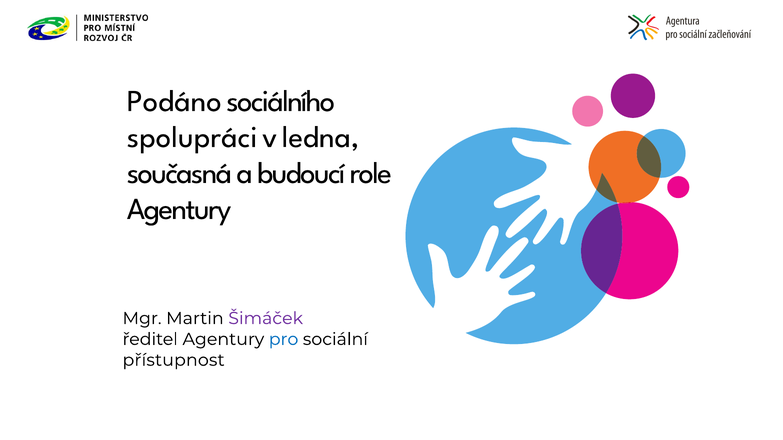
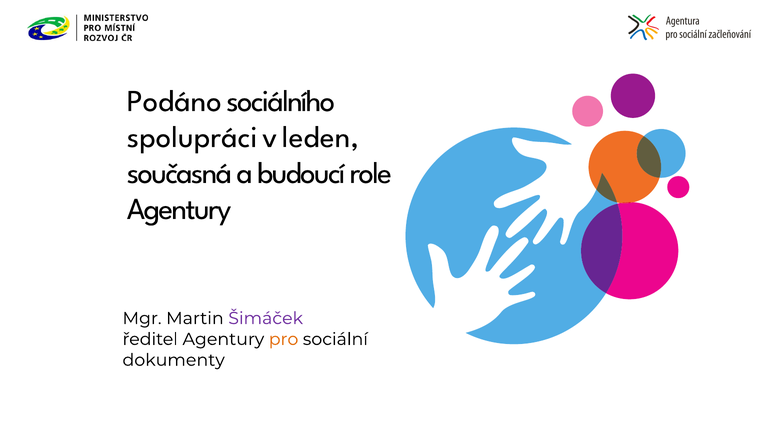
ledna: ledna -> leden
pro colour: blue -> orange
přístupnost: přístupnost -> dokumenty
